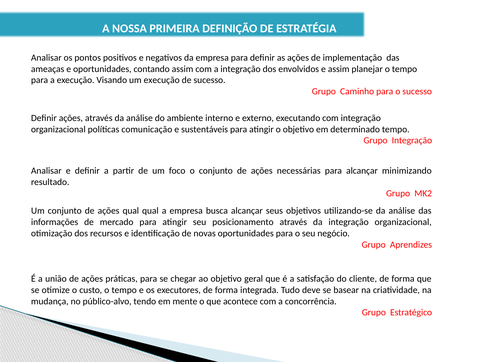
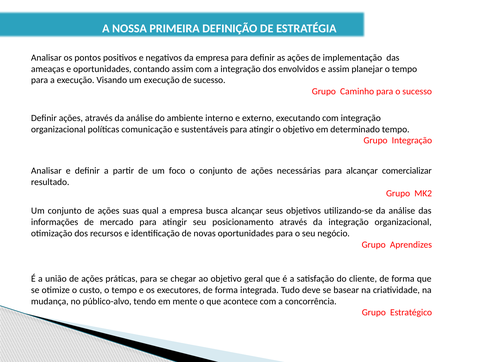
minimizando: minimizando -> comercializar
ações qual: qual -> suas
